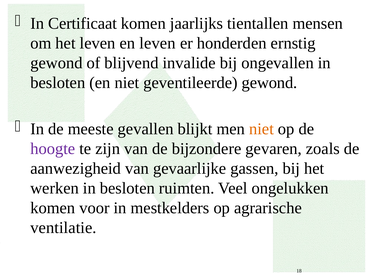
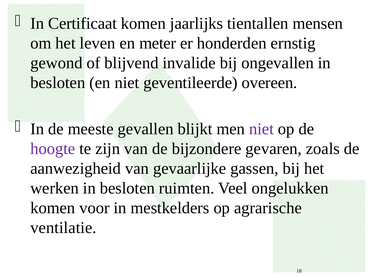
en leven: leven -> meter
geventileerde gewond: gewond -> overeen
niet at (261, 129) colour: orange -> purple
